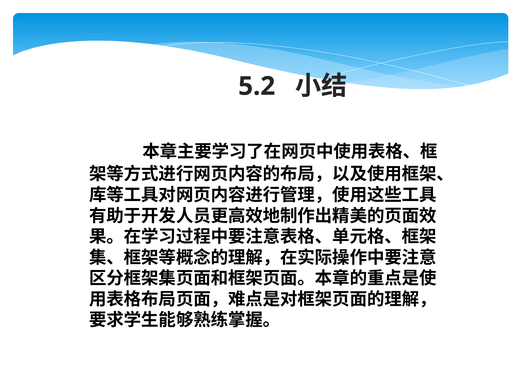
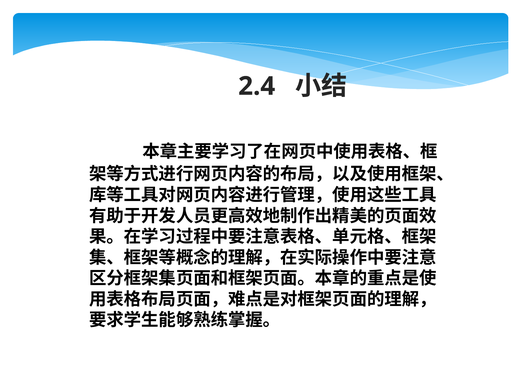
5.2: 5.2 -> 2.4
